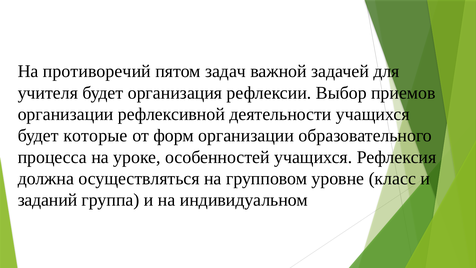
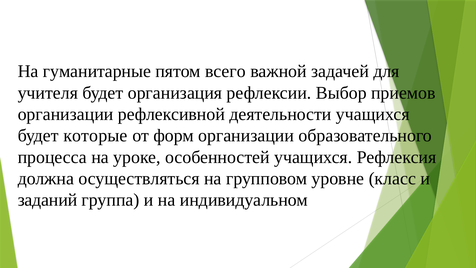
противоречий: противоречий -> гуманитарные
задач: задач -> всего
